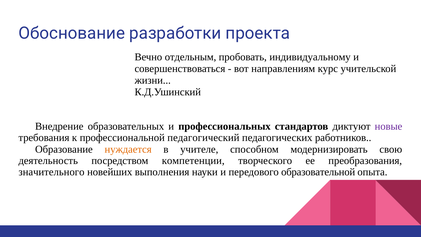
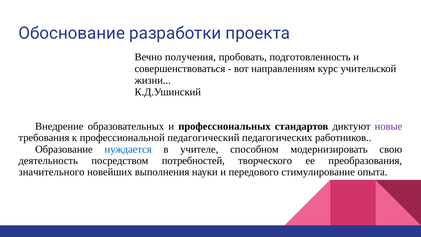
отдельным: отдельным -> получения
индивидуальному: индивидуальному -> подготовленность
нуждается colour: orange -> blue
компетенции: компетенции -> потребностей
образовательной: образовательной -> стимулирование
